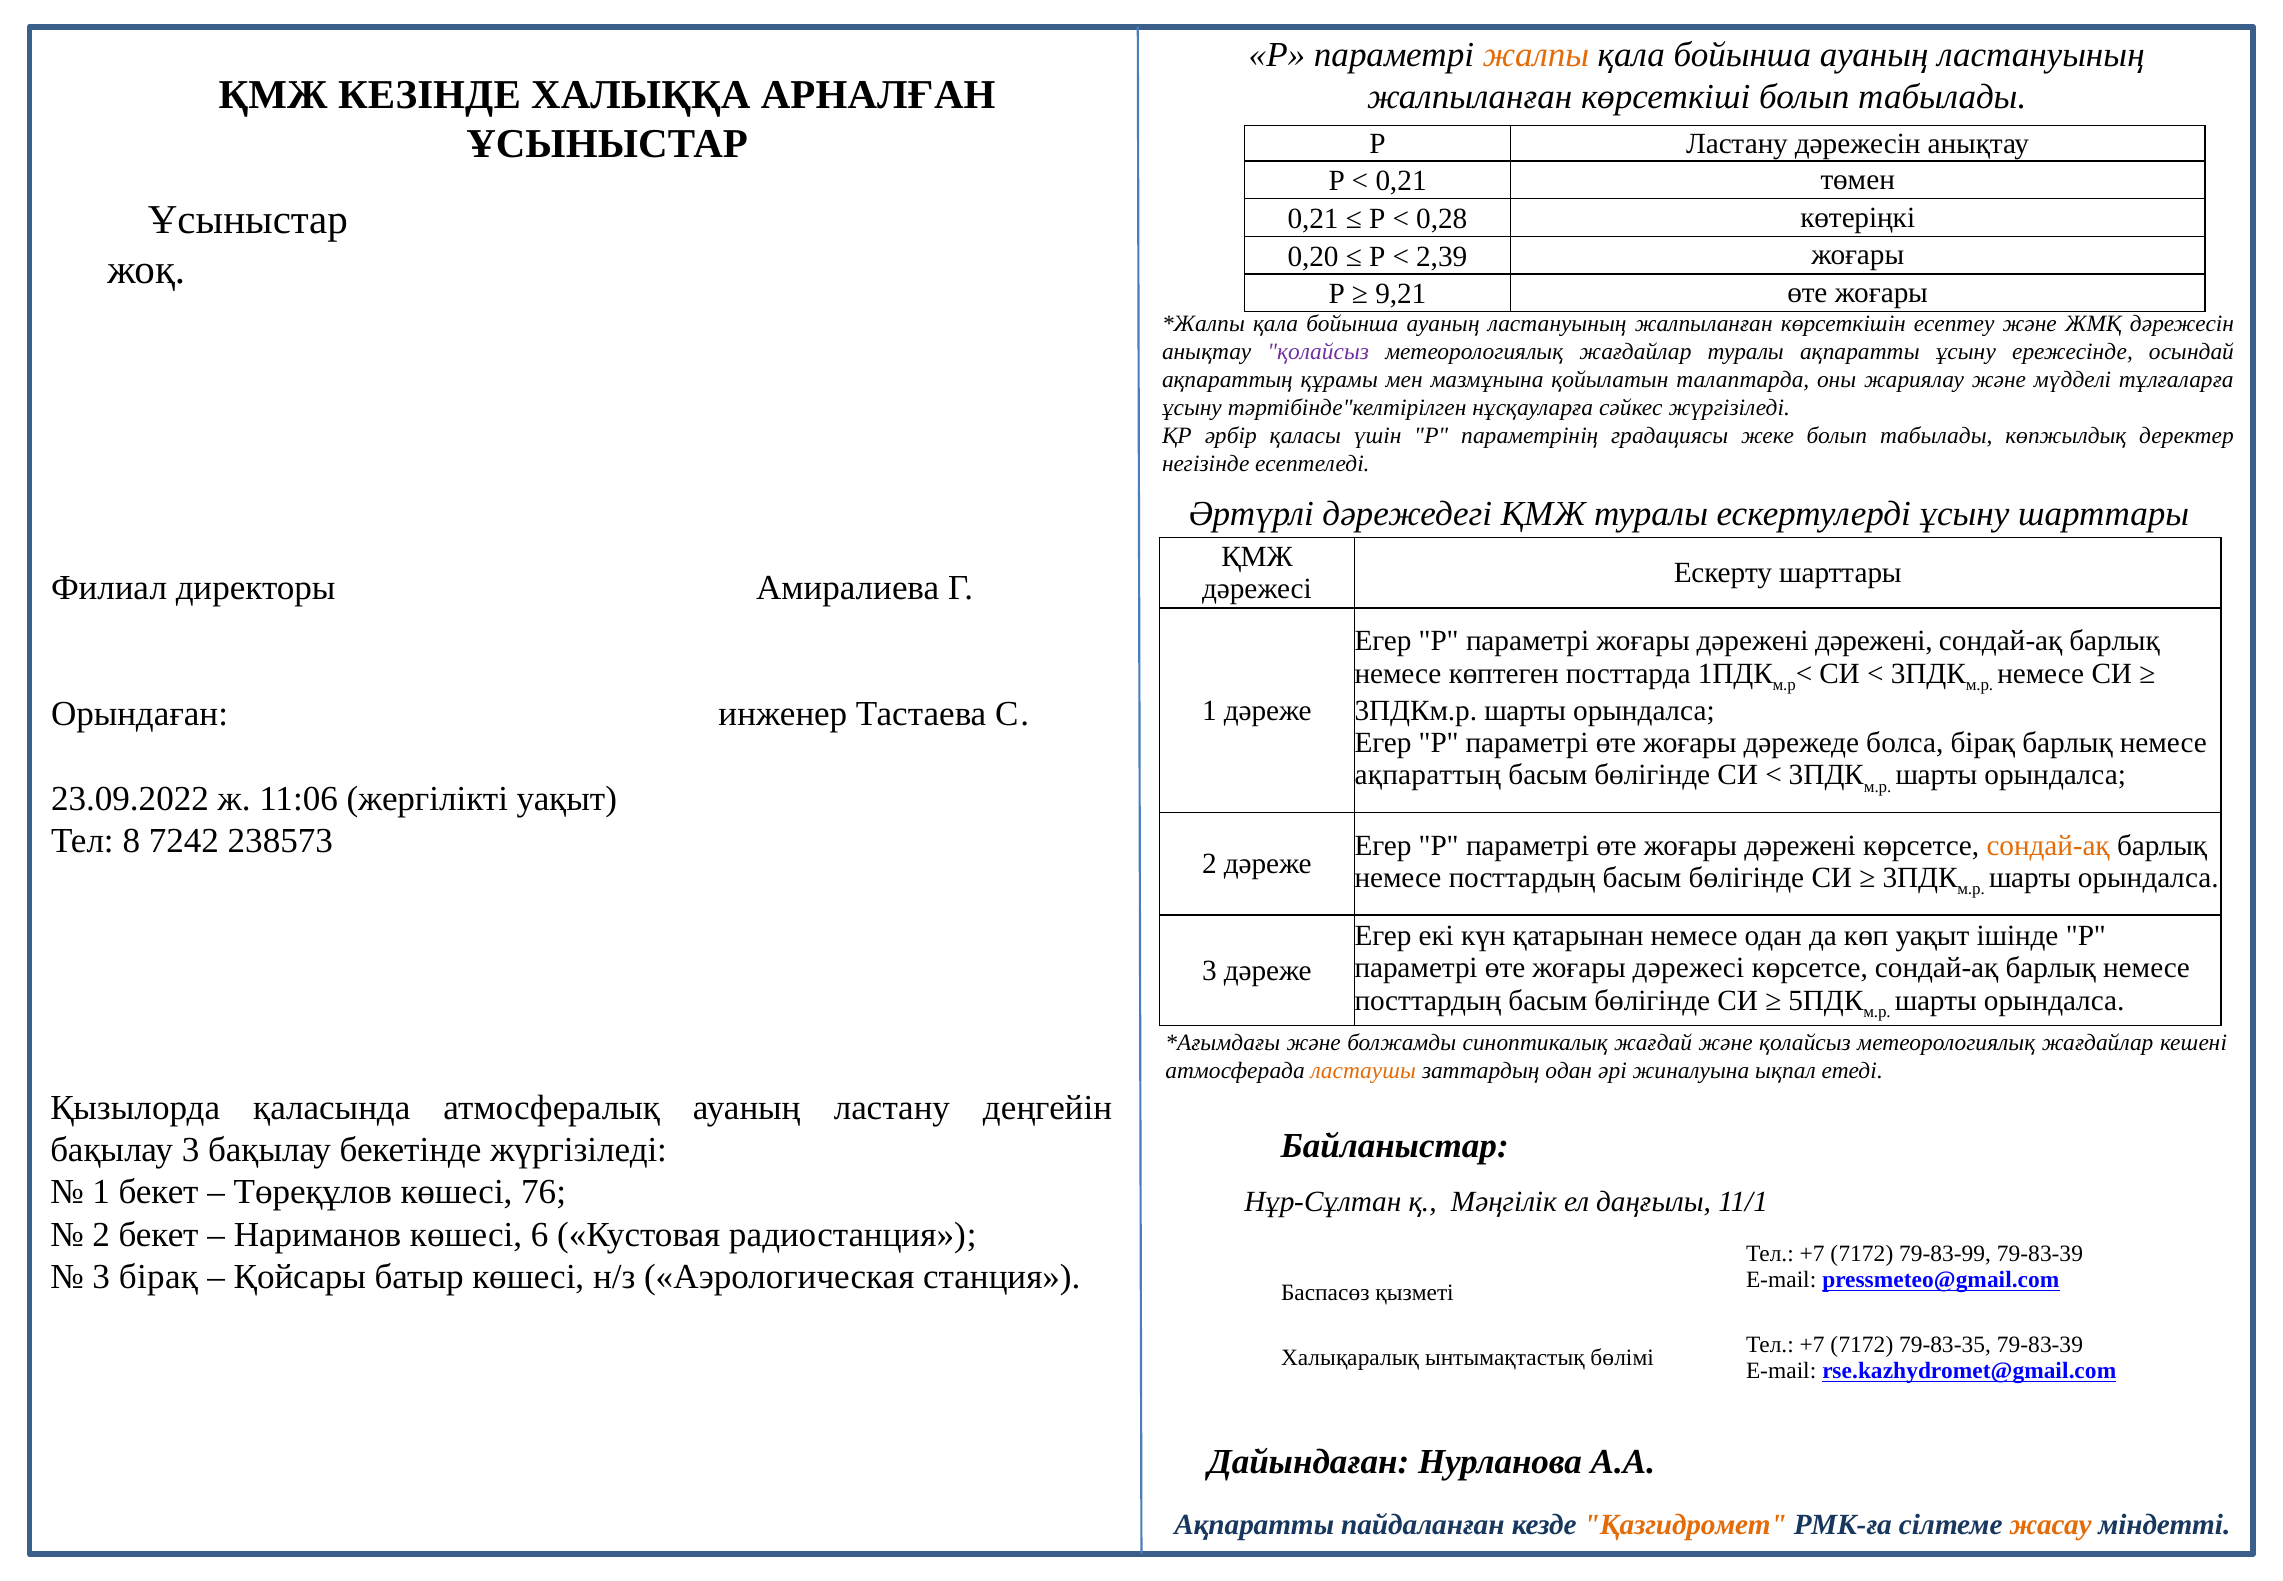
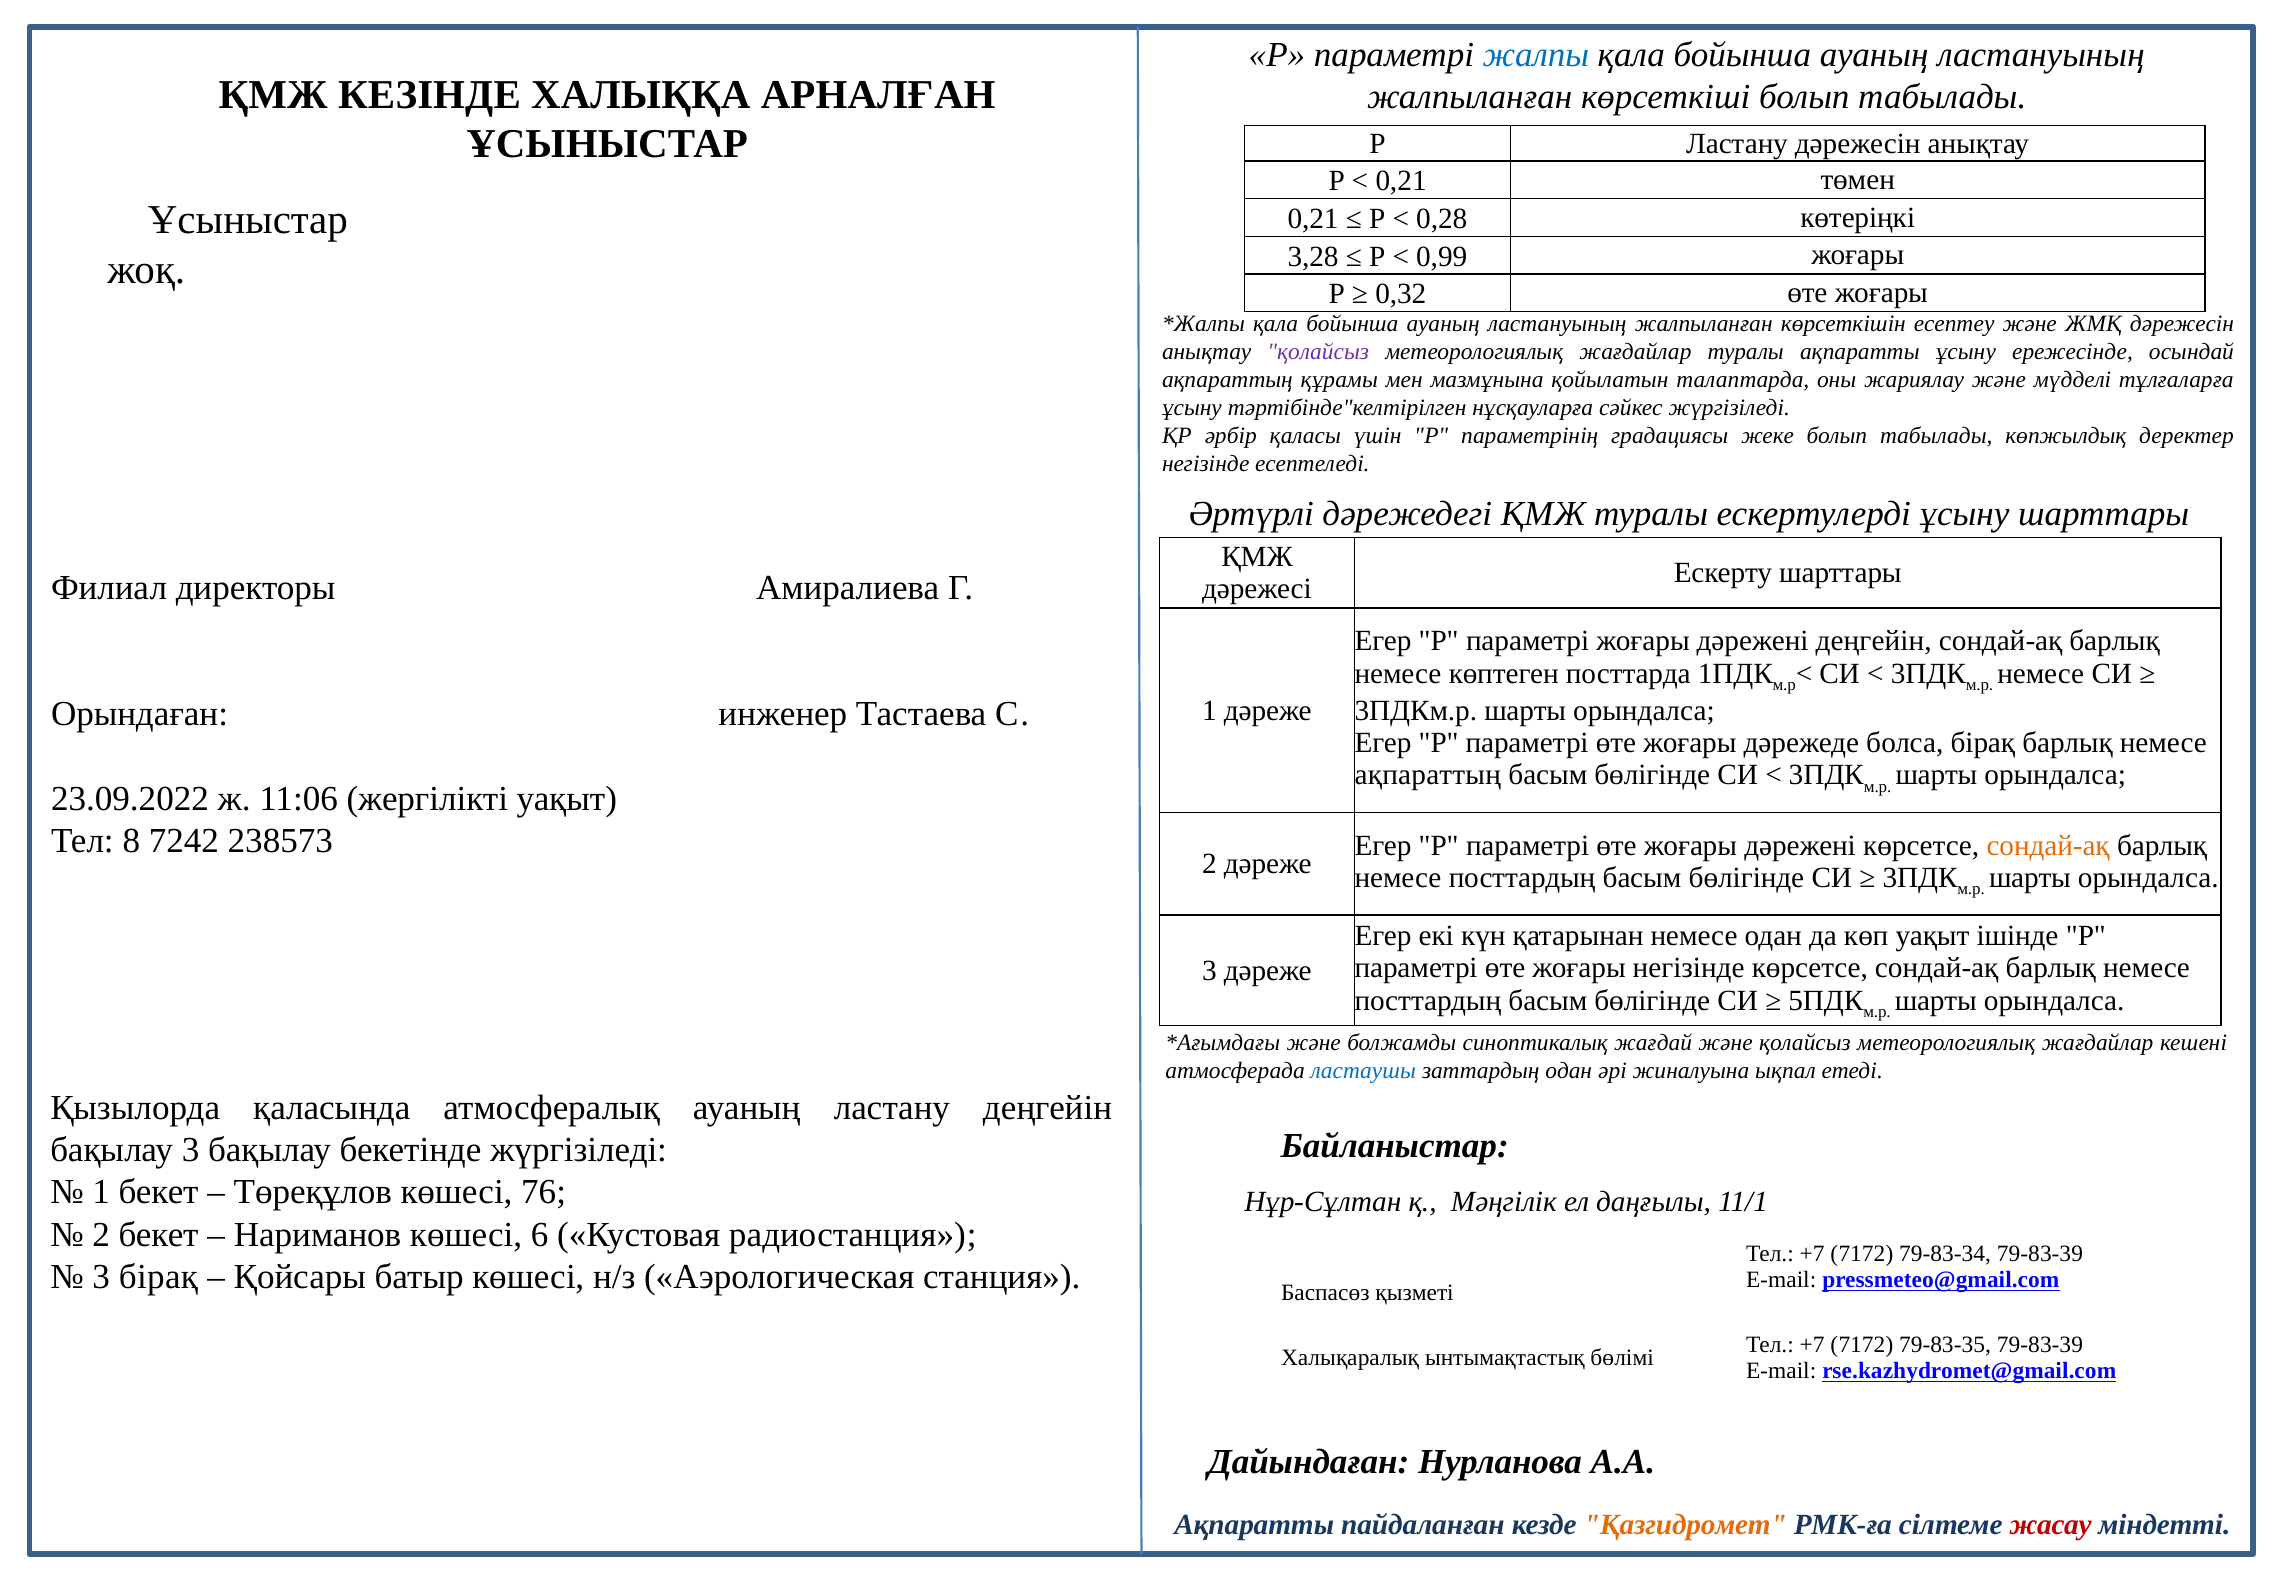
жалпы colour: orange -> blue
0,20: 0,20 -> 3,28
2,39: 2,39 -> 0,99
9,21: 9,21 -> 0,32
дәрежені дәрежені: дәрежені -> деңгейін
жоғары дәрежесі: дәрежесі -> негізінде
ластаушы colour: orange -> blue
79-83-99: 79-83-99 -> 79-83-34
жасау colour: orange -> red
